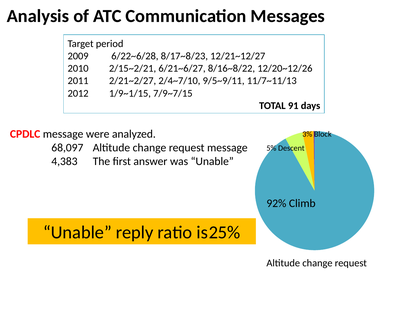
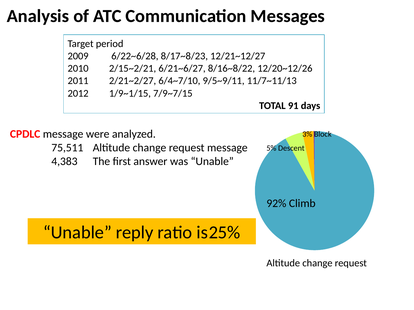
2/4~7/10: 2/4~7/10 -> 6/4~7/10
68,097: 68,097 -> 75,511
